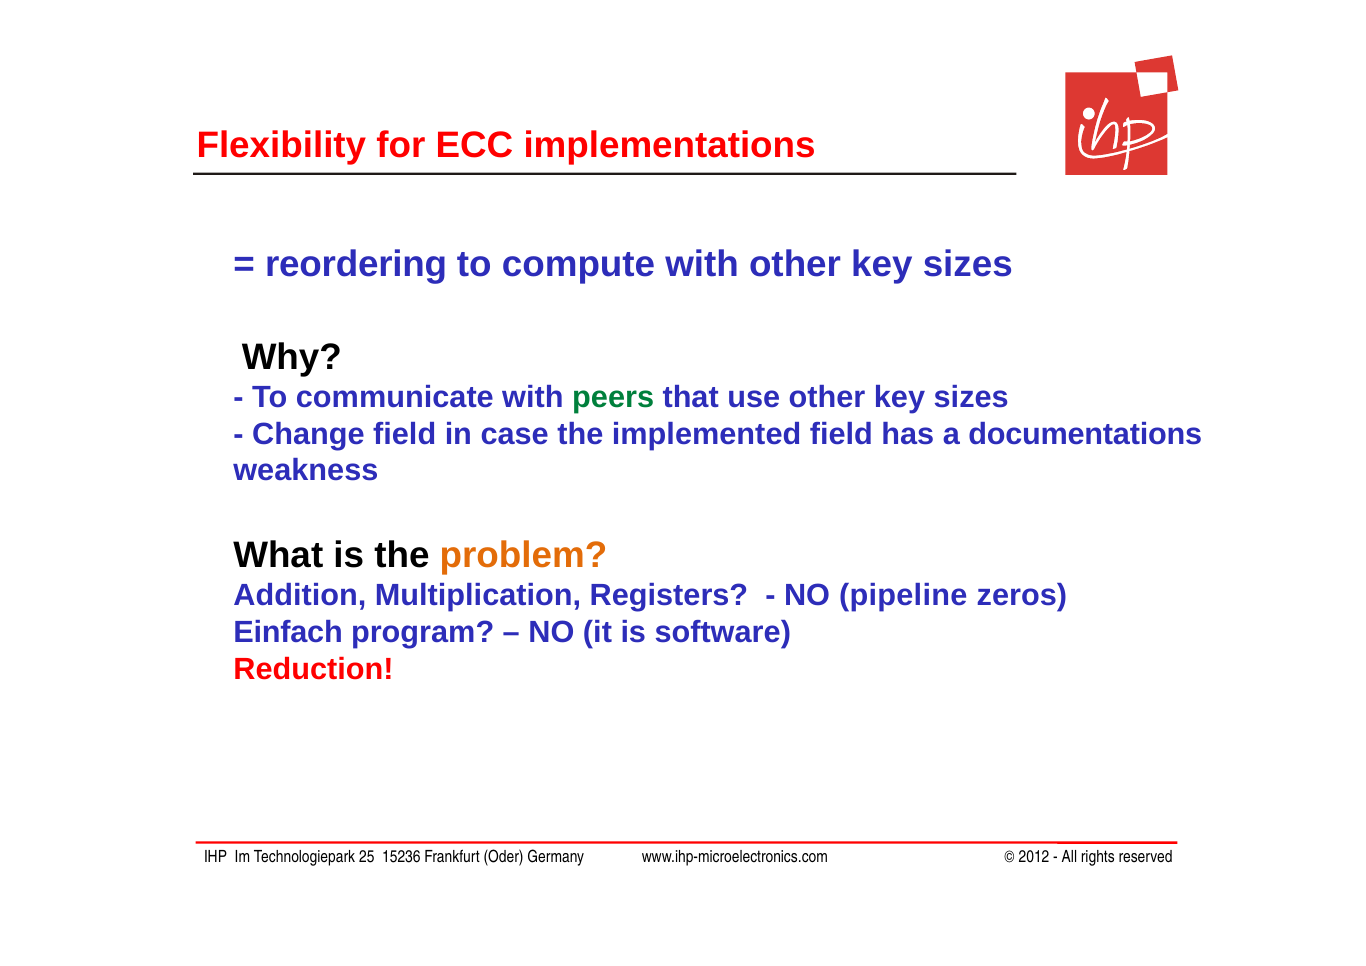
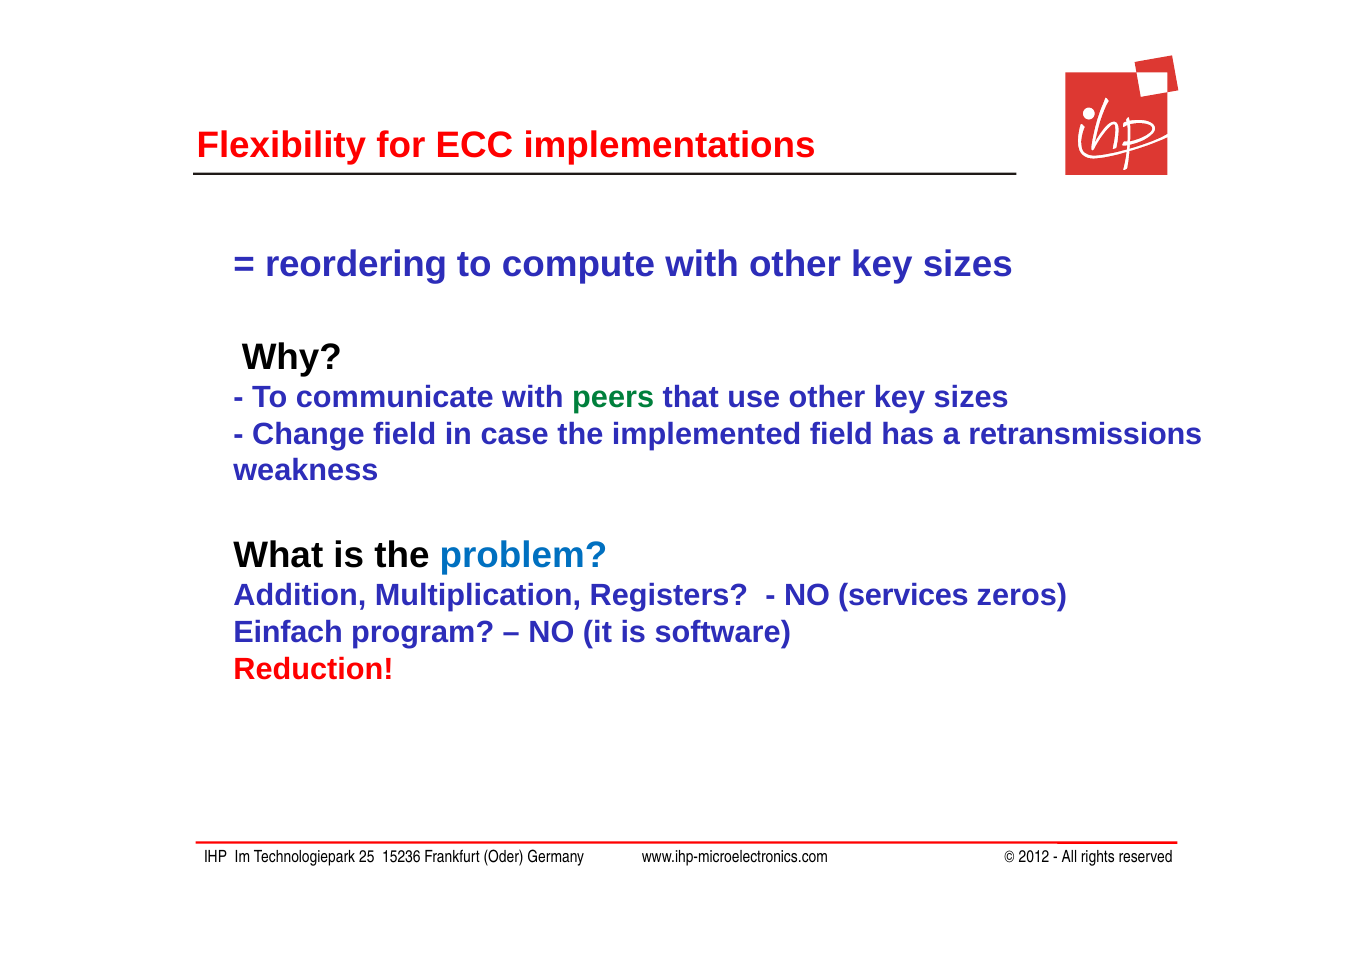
documentations: documentations -> retransmissions
problem colour: orange -> blue
pipeline: pipeline -> services
